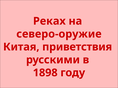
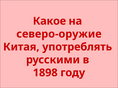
Реках: Реках -> Какое
приветствия: приветствия -> употреблять
